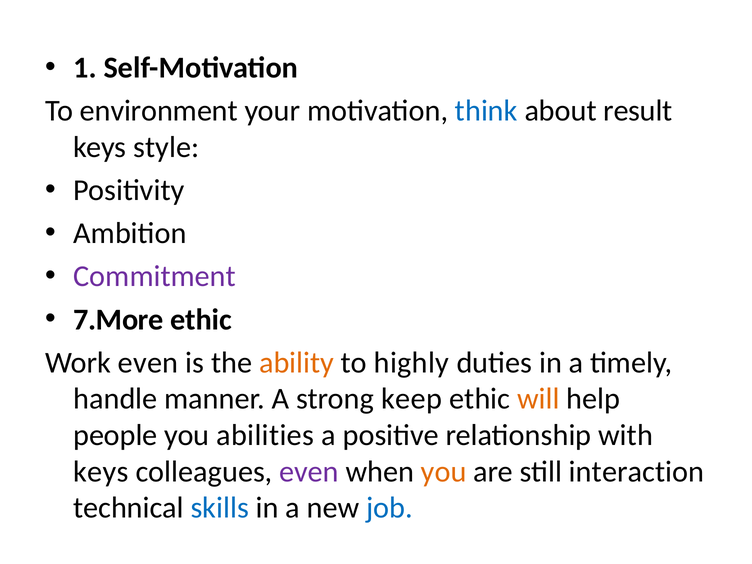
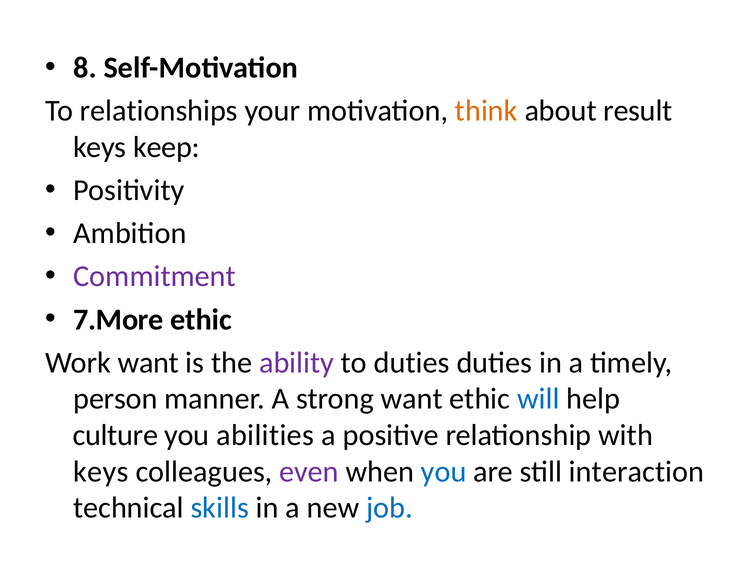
1: 1 -> 8
environment: environment -> relationships
think colour: blue -> orange
style: style -> keep
Work even: even -> want
ability colour: orange -> purple
to highly: highly -> duties
handle: handle -> person
strong keep: keep -> want
will colour: orange -> blue
people: people -> culture
you at (444, 472) colour: orange -> blue
